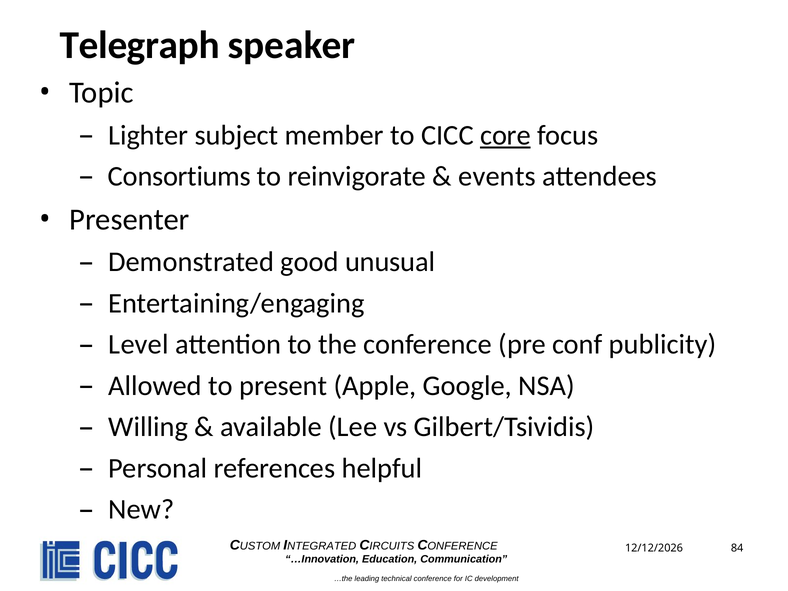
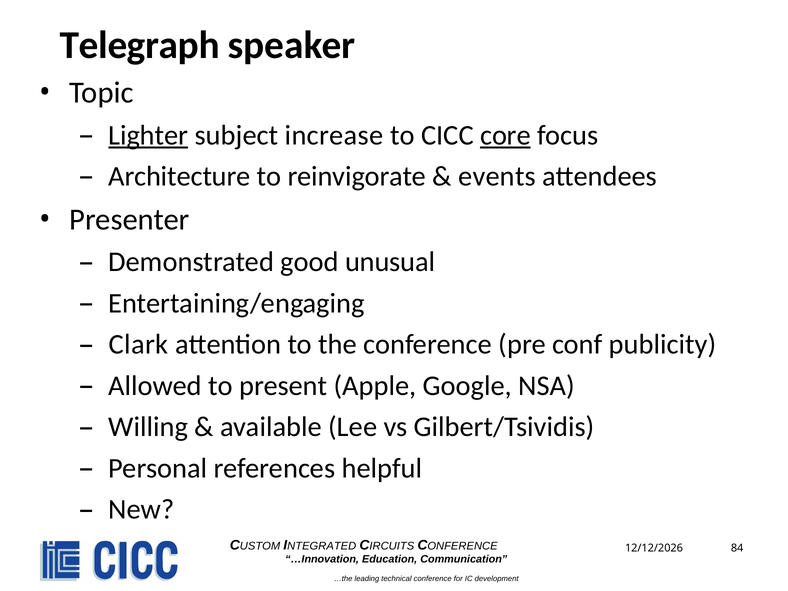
Lighter underline: none -> present
member: member -> increase
Consortiums: Consortiums -> Architecture
Level: Level -> Clark
